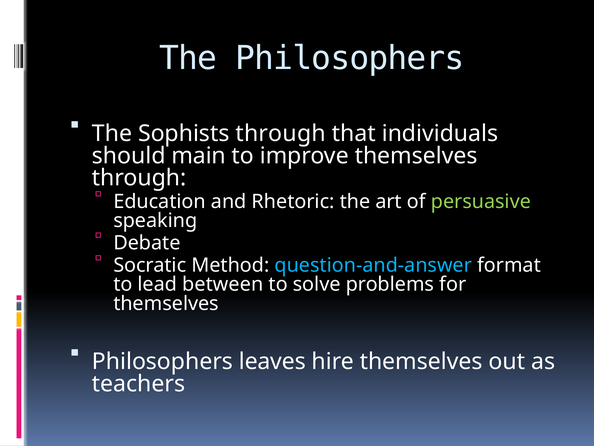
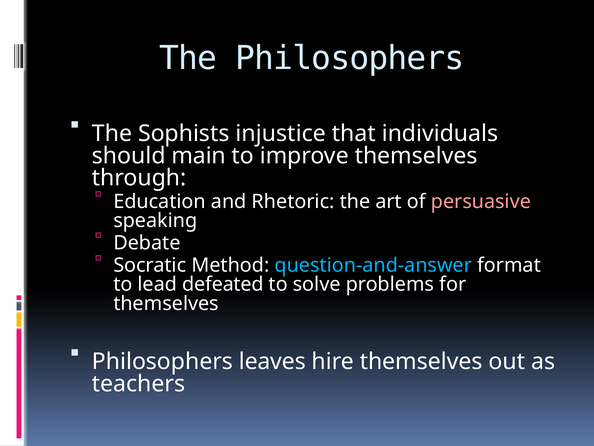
Sophists through: through -> injustice
persuasive colour: light green -> pink
between: between -> defeated
